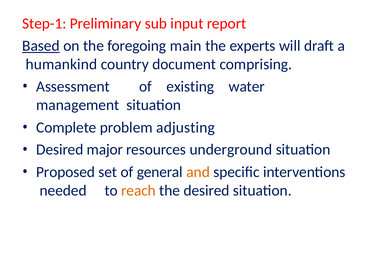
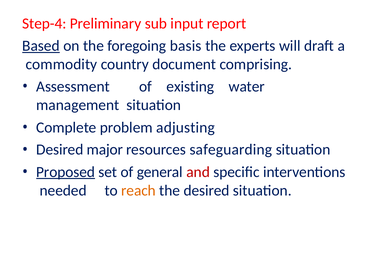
Step-1: Step-1 -> Step-4
main: main -> basis
humankind: humankind -> commodity
underground: underground -> safeguarding
Proposed underline: none -> present
and colour: orange -> red
